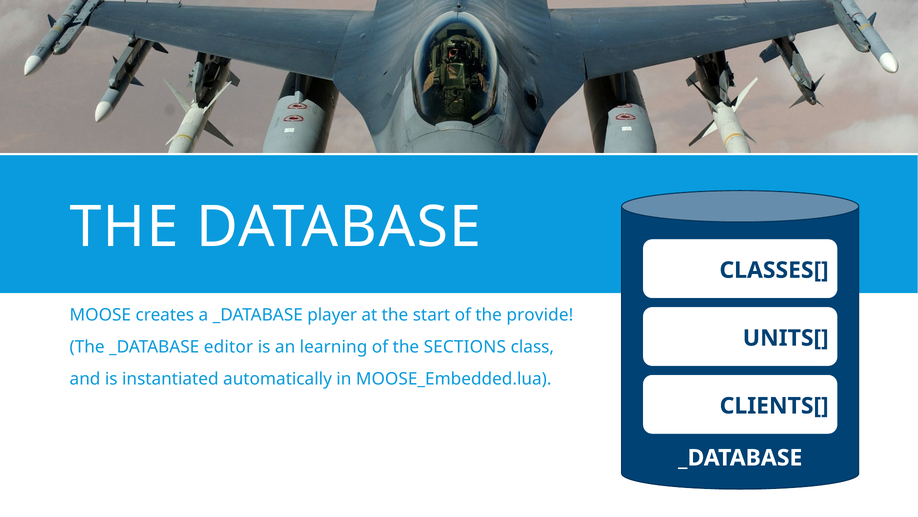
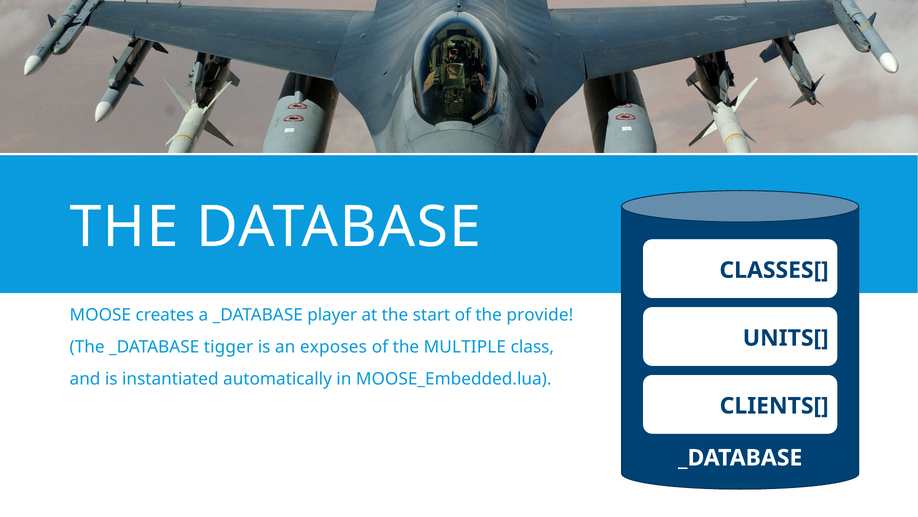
editor: editor -> tigger
learning: learning -> exposes
SECTIONS: SECTIONS -> MULTIPLE
